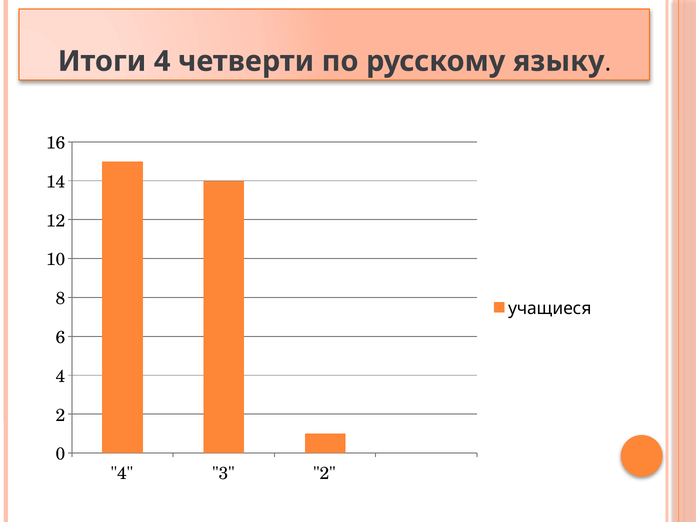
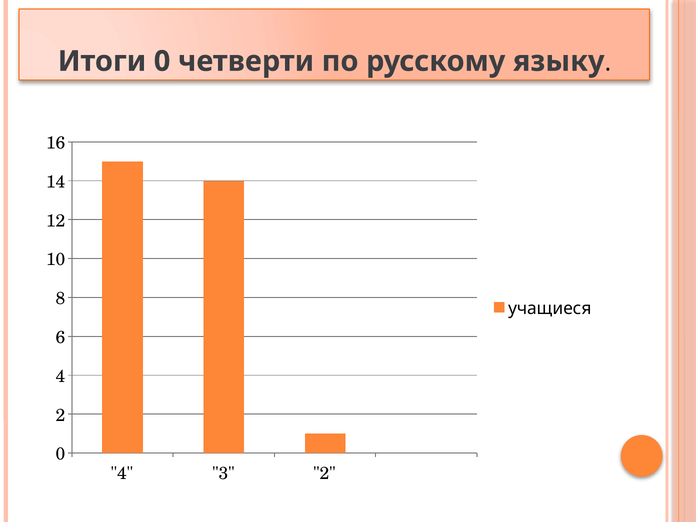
Итоги 4: 4 -> 0
